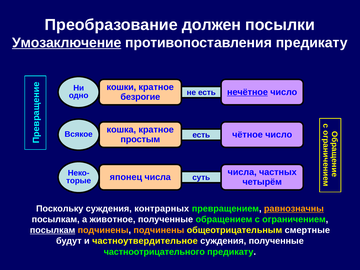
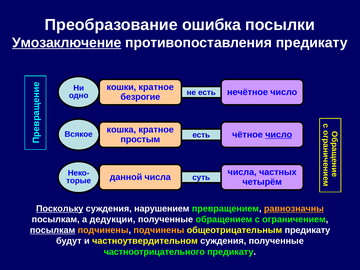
должен: должен -> ошибка
нечётное underline: present -> none
число at (279, 135) underline: none -> present
японец: японец -> данной
Поскольку underline: none -> present
контрарных: контрарных -> нарушением
животное: животное -> дедукции
общеотрицательным смертные: смертные -> предикату
частноутвердительное: частноутвердительное -> частноутвердительном
